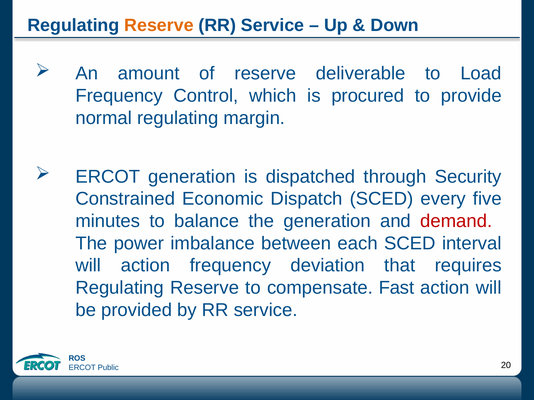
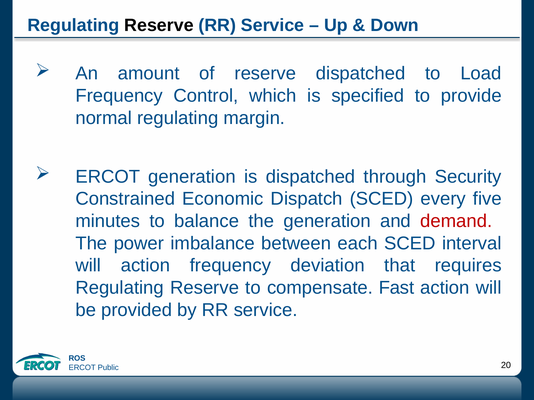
Reserve at (159, 25) colour: orange -> black
reserve deliverable: deliverable -> dispatched
procured: procured -> specified
